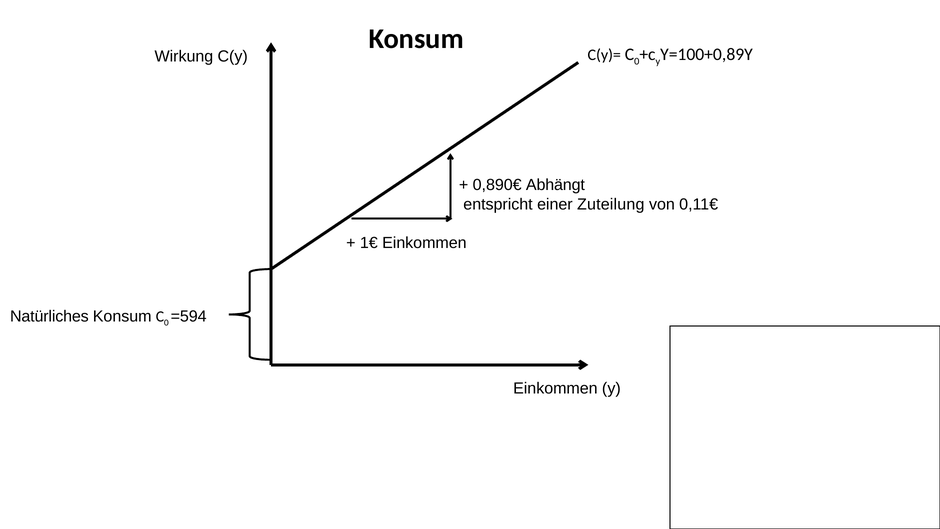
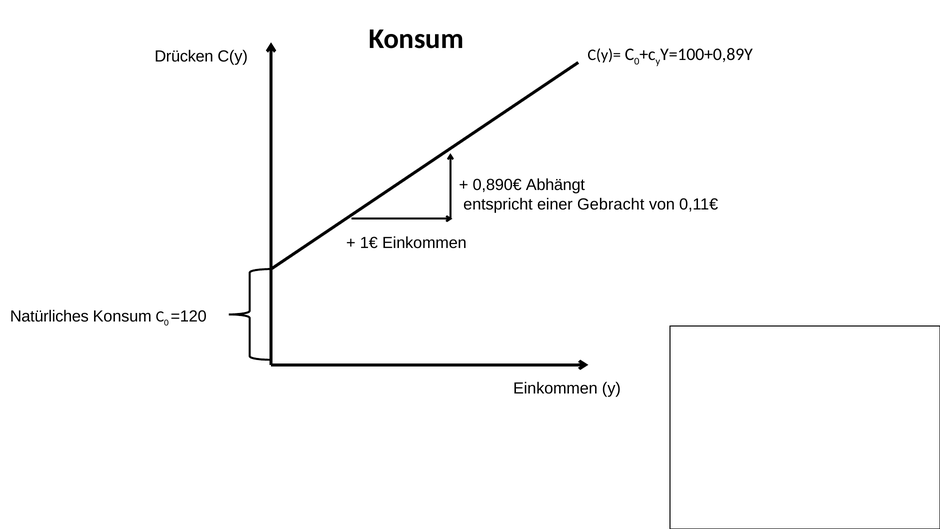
Wirkung: Wirkung -> Drücken
Zuteilung: Zuteilung -> Gebracht
=594: =594 -> =120
